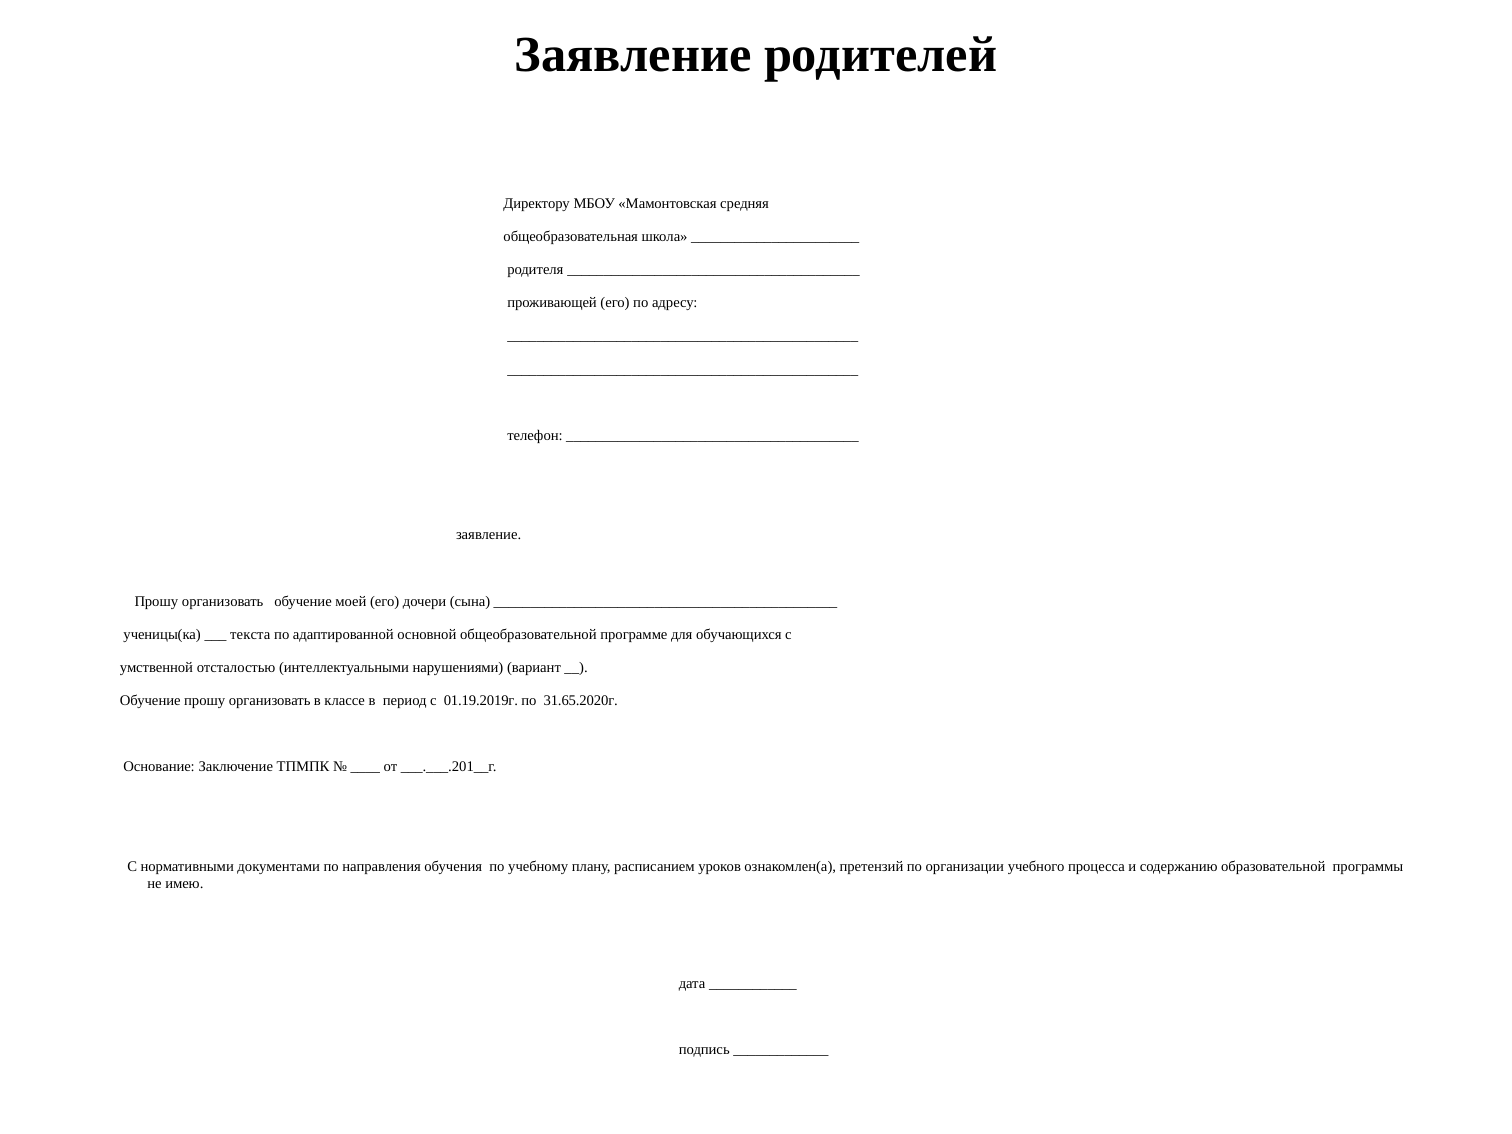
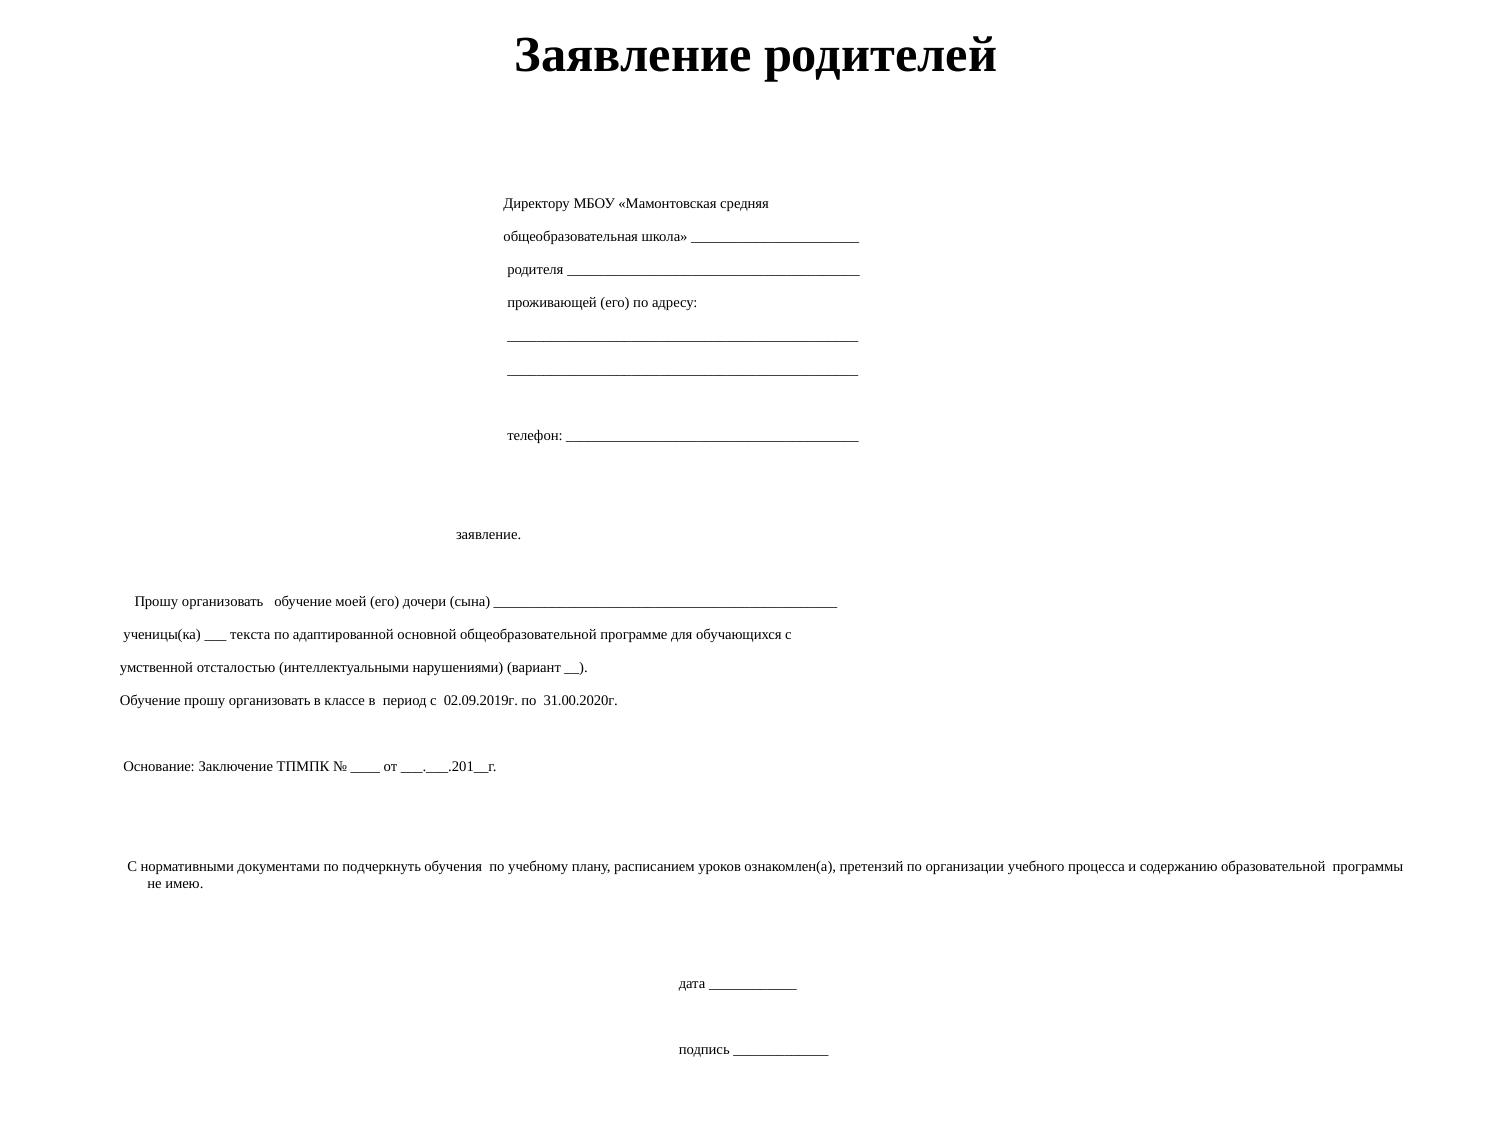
01.19.2019г: 01.19.2019г -> 02.09.2019г
31.65.2020г: 31.65.2020г -> 31.00.2020г
направления: направления -> подчеркнуть
